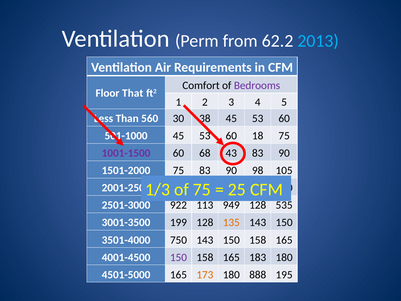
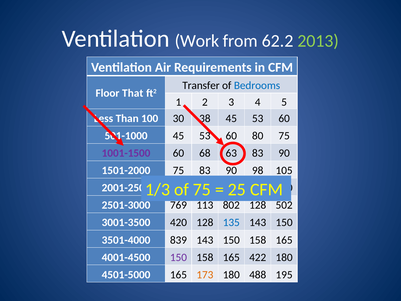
Perm: Perm -> Work
2013 colour: light blue -> light green
Comfort: Comfort -> Transfer
Bedrooms colour: purple -> blue
560: 560 -> 100
18: 18 -> 80
43: 43 -> 63
922: 922 -> 769
949: 949 -> 802
535: 535 -> 502
199: 199 -> 420
135 colour: orange -> blue
750: 750 -> 839
183: 183 -> 422
888: 888 -> 488
